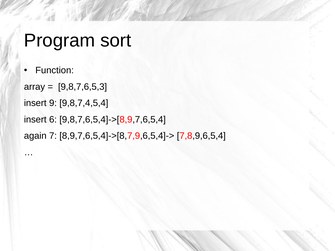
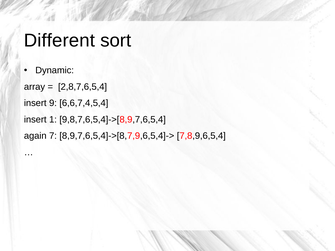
Program: Program -> Different
Function: Function -> Dynamic
9,8,7,6,5,3: 9,8,7,6,5,3 -> 2,8,7,6,5,4
9,8,7,4,5,4: 9,8,7,4,5,4 -> 6,6,7,4,5,4
6: 6 -> 1
